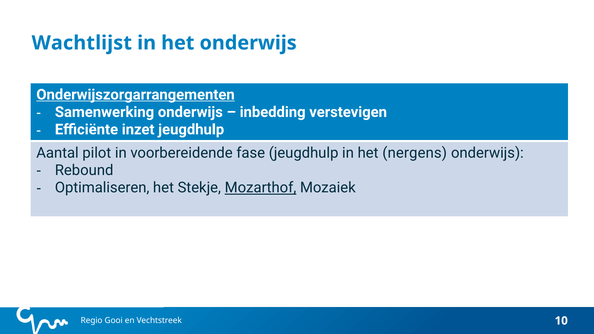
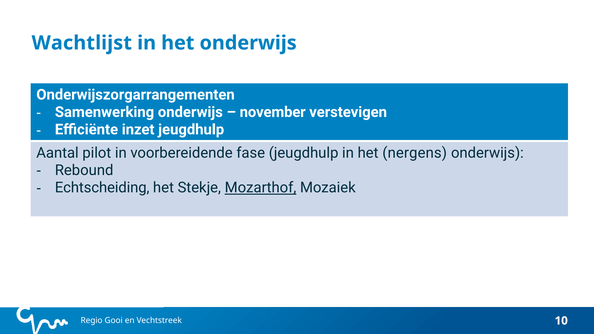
Onderwijszorgarrangementen underline: present -> none
inbedding: inbedding -> november
Optimaliseren: Optimaliseren -> Echtscheiding
